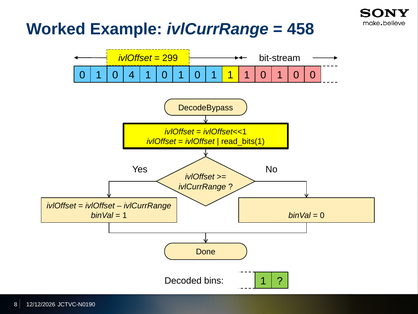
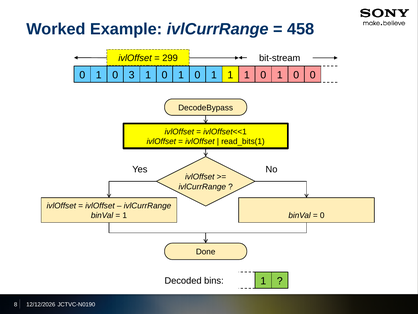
4: 4 -> 3
